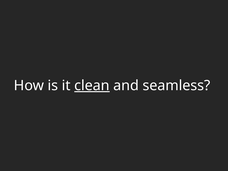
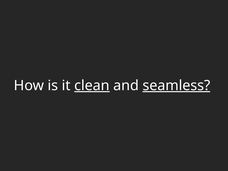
seamless underline: none -> present
